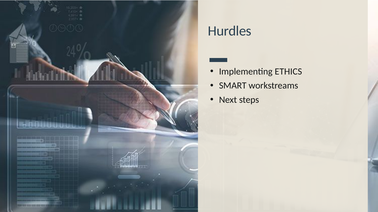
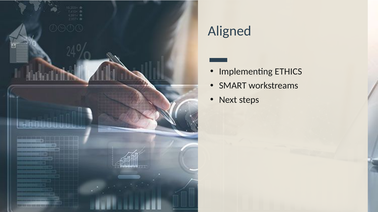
Hurdles: Hurdles -> Aligned
